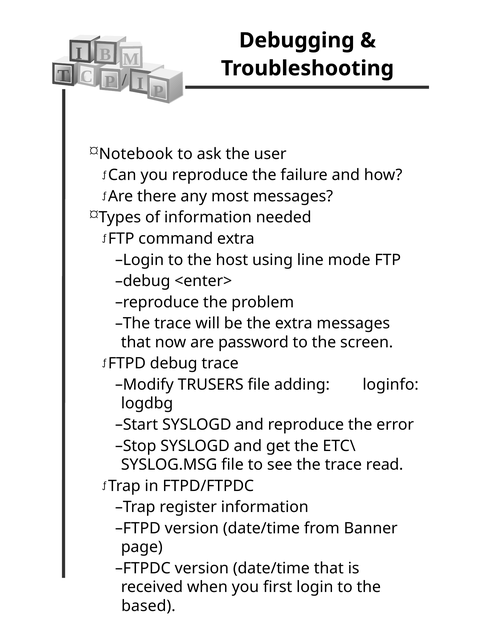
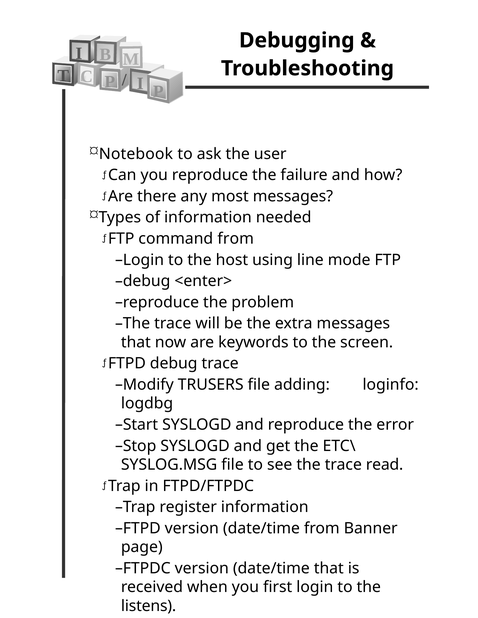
command extra: extra -> from
password: password -> keywords
based: based -> listens
